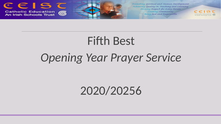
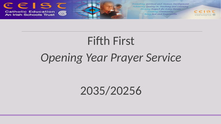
Best: Best -> First
2020/20256: 2020/20256 -> 2035/20256
